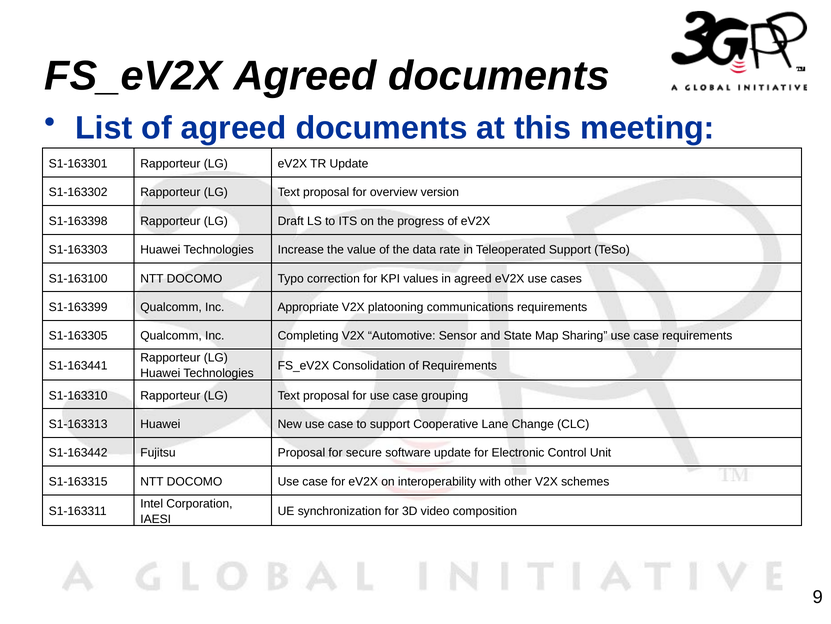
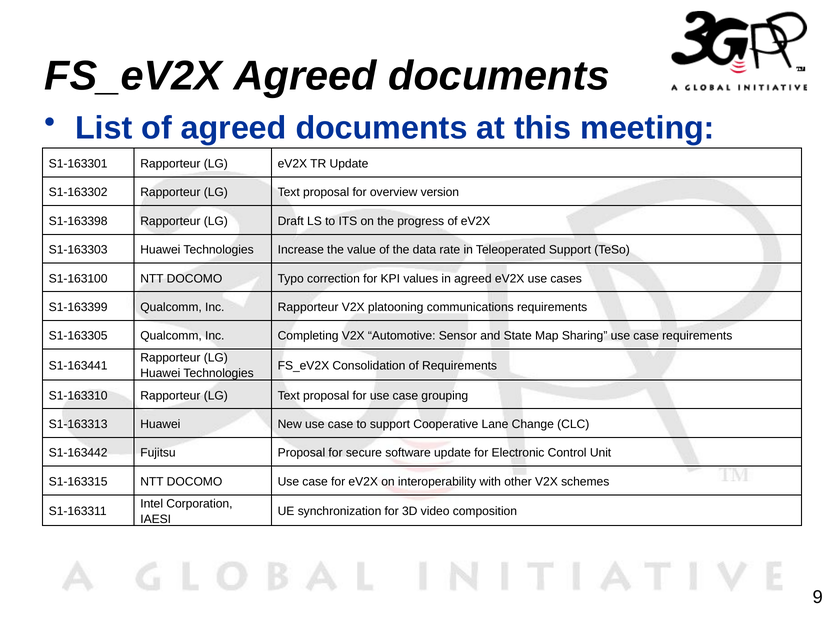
Inc Appropriate: Appropriate -> Rapporteur
